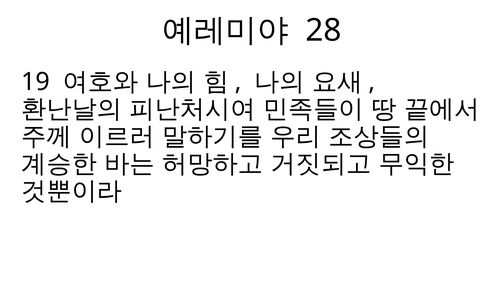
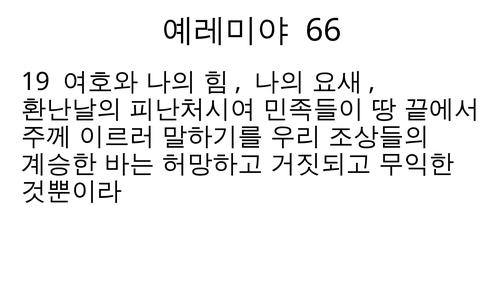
28: 28 -> 66
